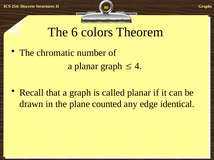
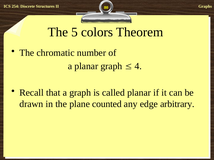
6: 6 -> 5
identical: identical -> arbitrary
